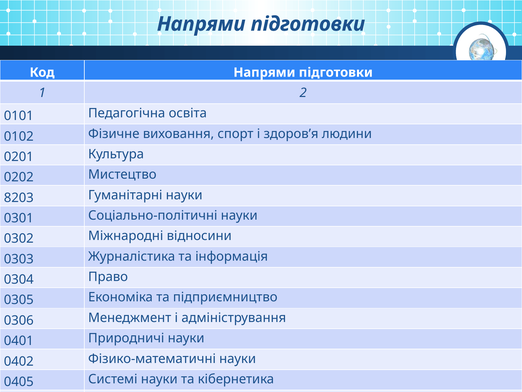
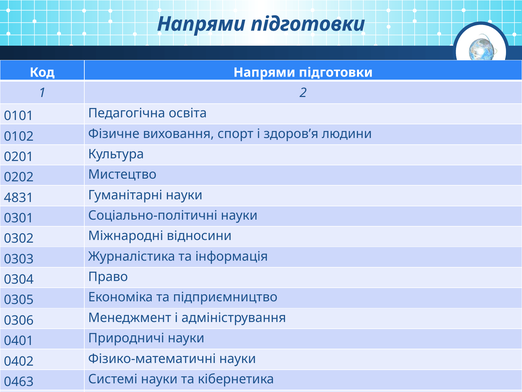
8203: 8203 -> 4831
0405: 0405 -> 0463
